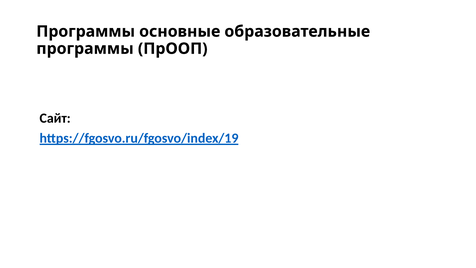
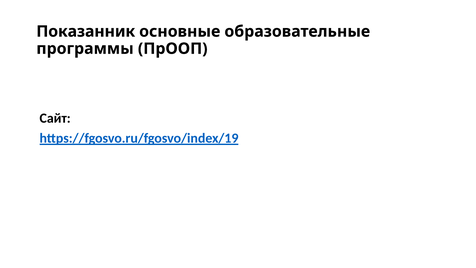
Программы at (86, 31): Программы -> Показанник
